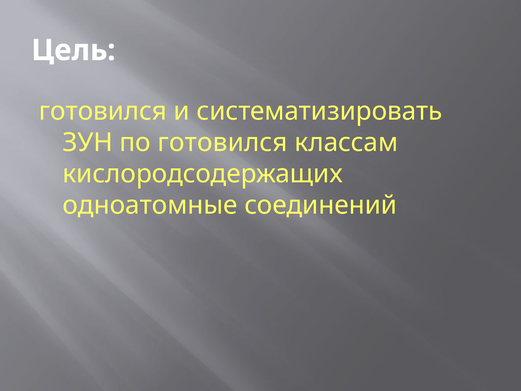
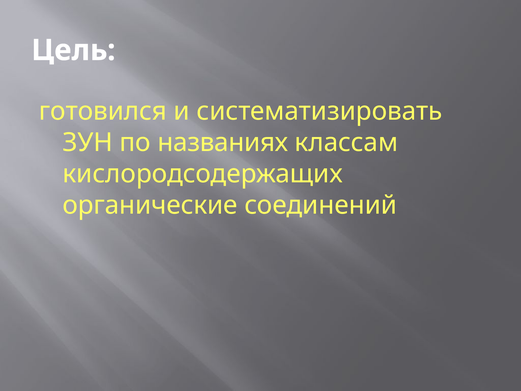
по готовился: готовился -> названиях
одноатомные: одноатомные -> органические
